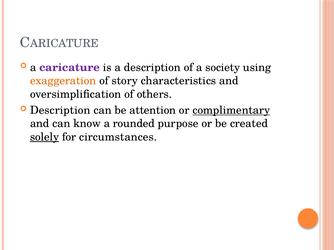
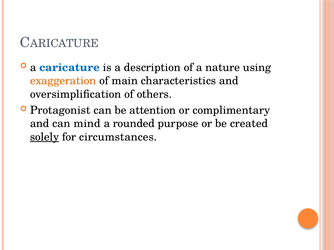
caricature colour: purple -> blue
society: society -> nature
story: story -> main
Description at (60, 110): Description -> Protagonist
complimentary underline: present -> none
know: know -> mind
